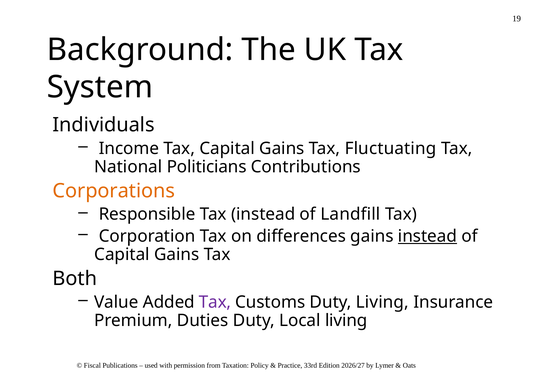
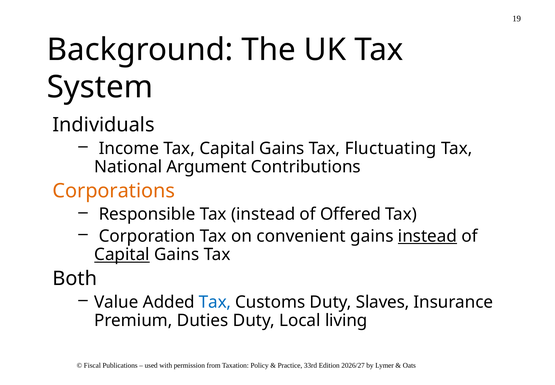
Politicians: Politicians -> Argument
Landfill: Landfill -> Offered
differences: differences -> convenient
Capital at (122, 254) underline: none -> present
Tax at (215, 302) colour: purple -> blue
Duty Living: Living -> Slaves
